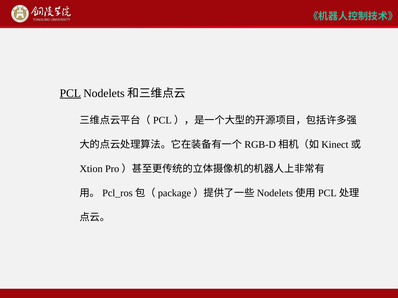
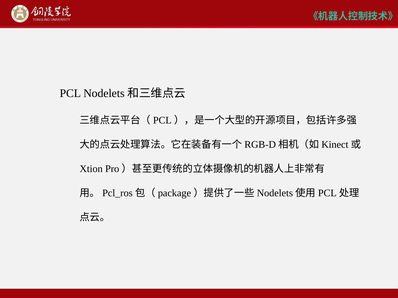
PCL underline: present -> none
